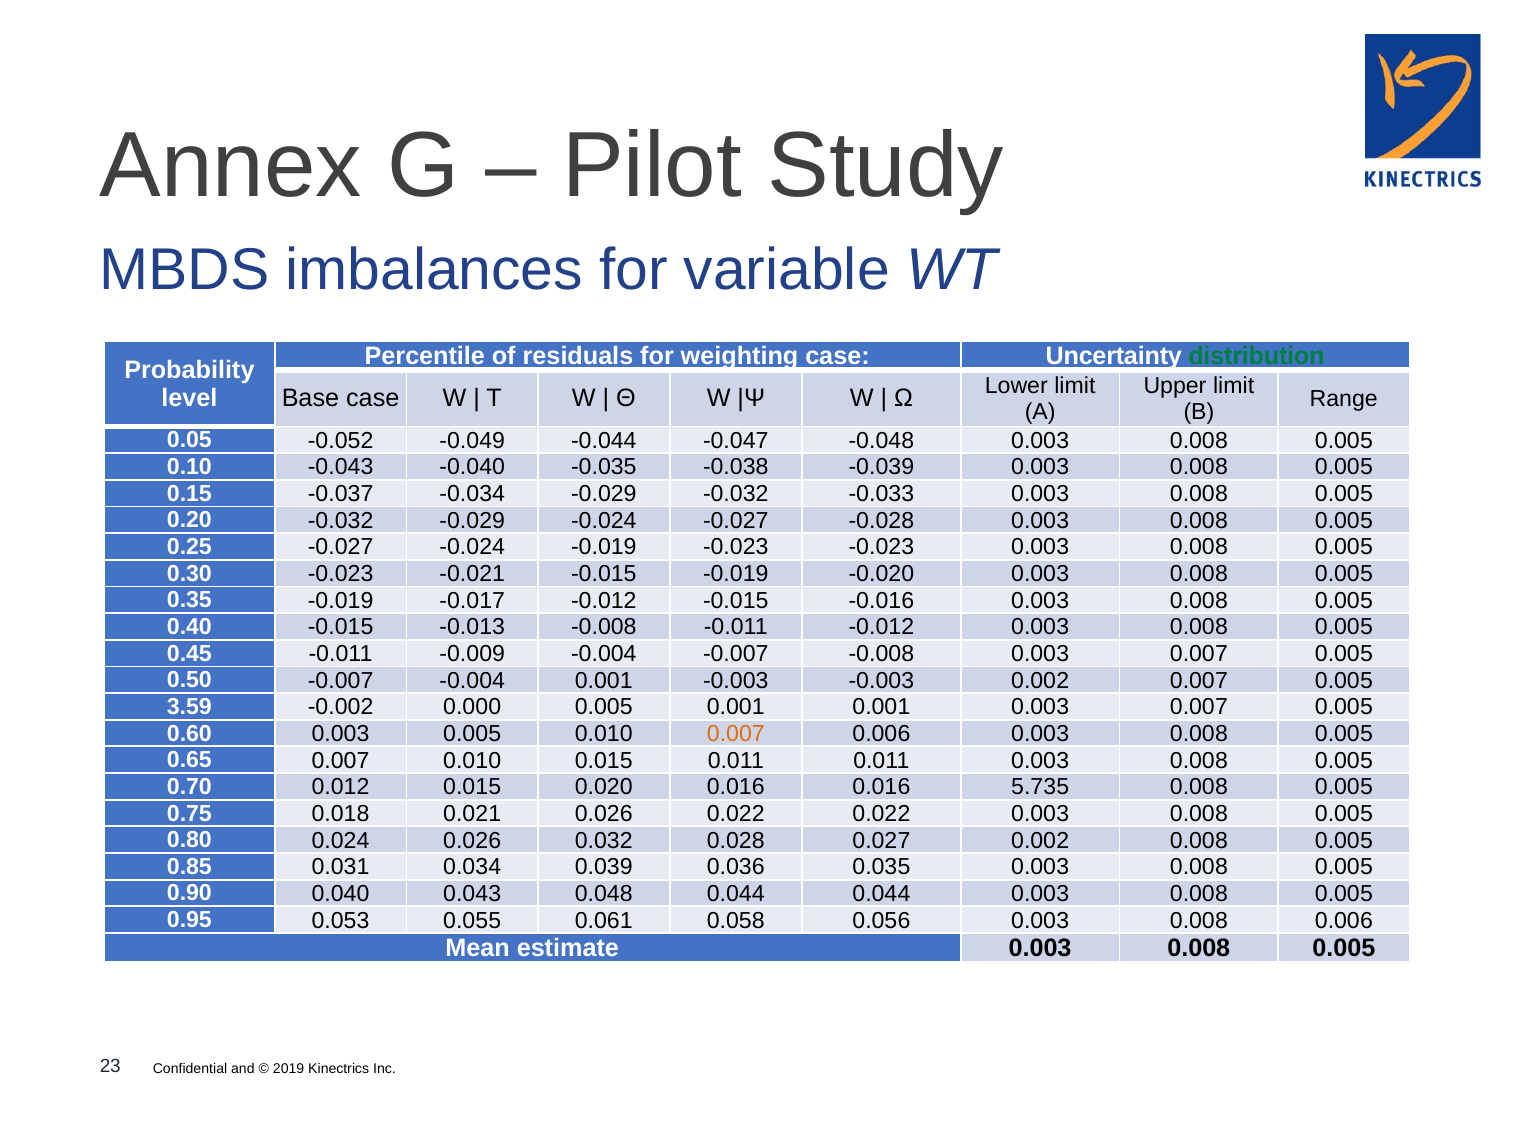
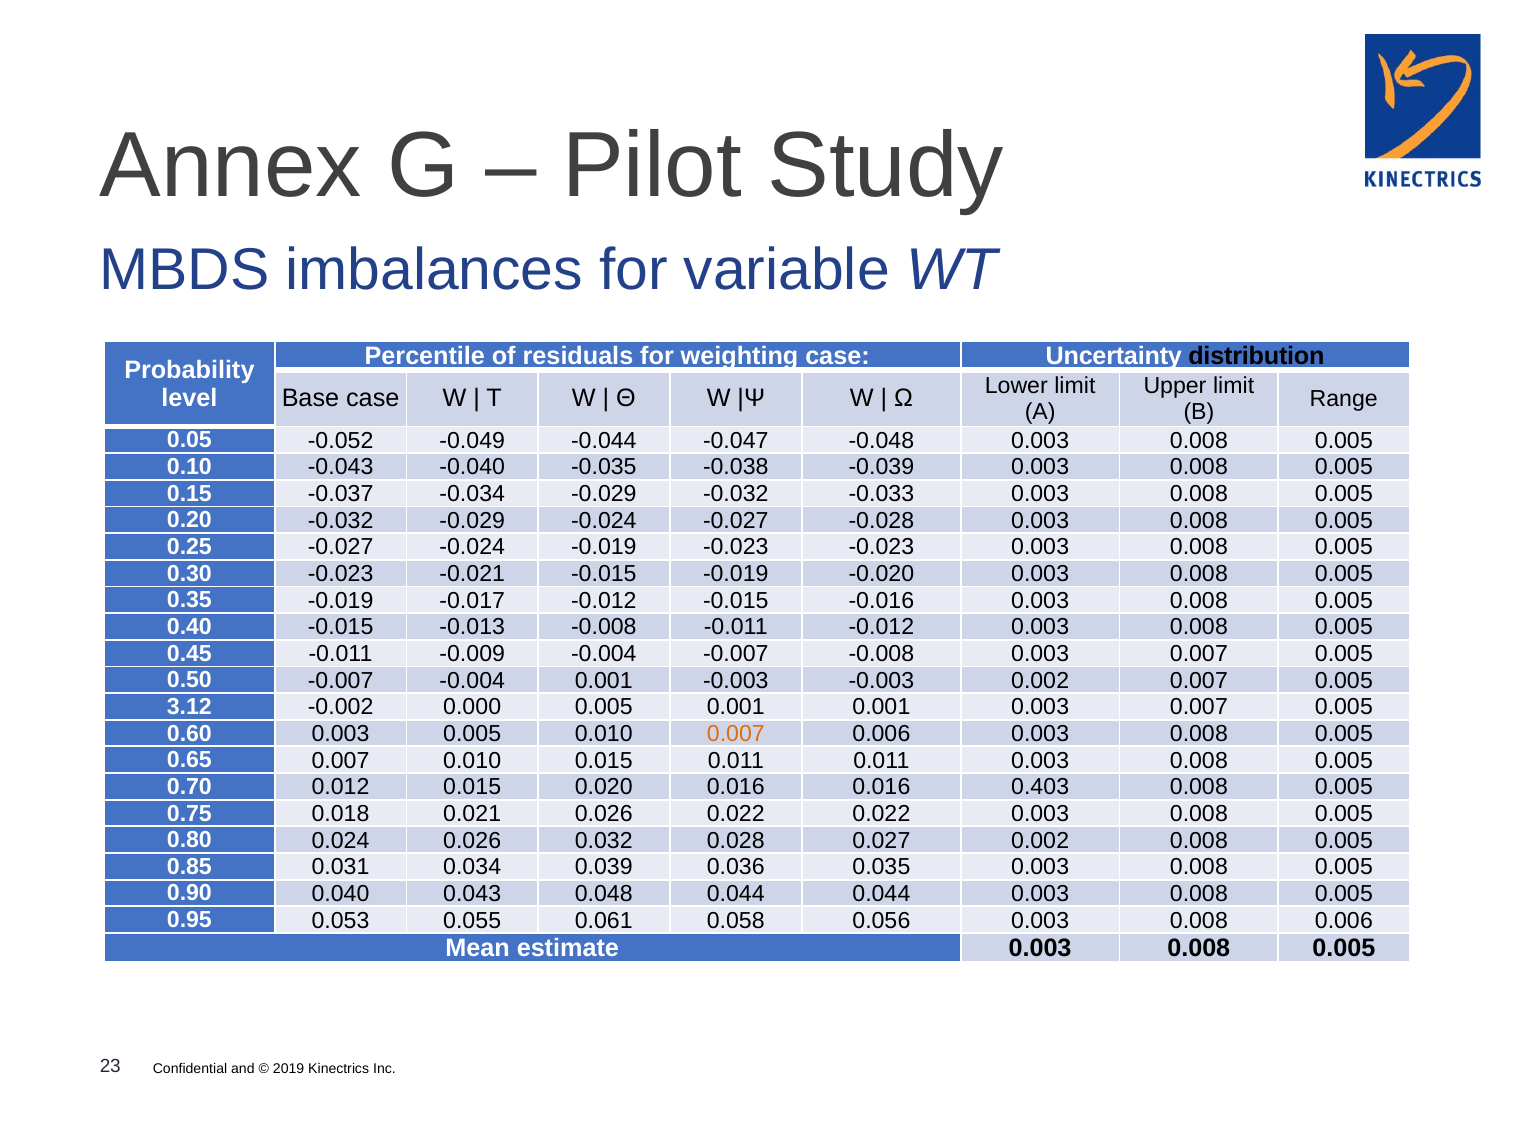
distribution colour: green -> black
3.59: 3.59 -> 3.12
5.735: 5.735 -> 0.403
